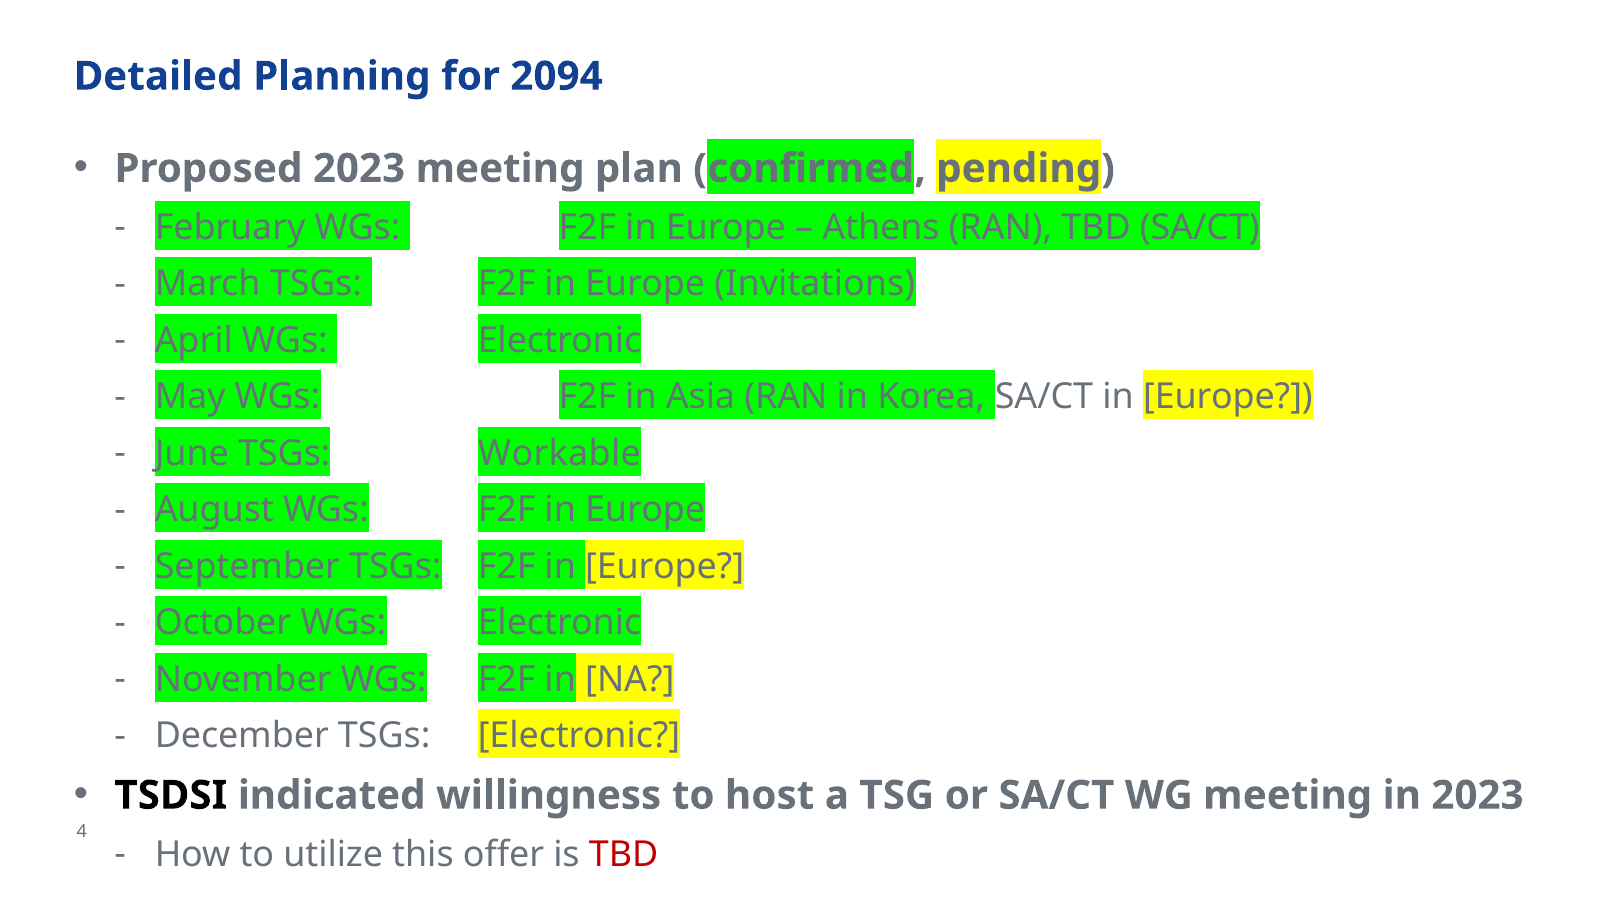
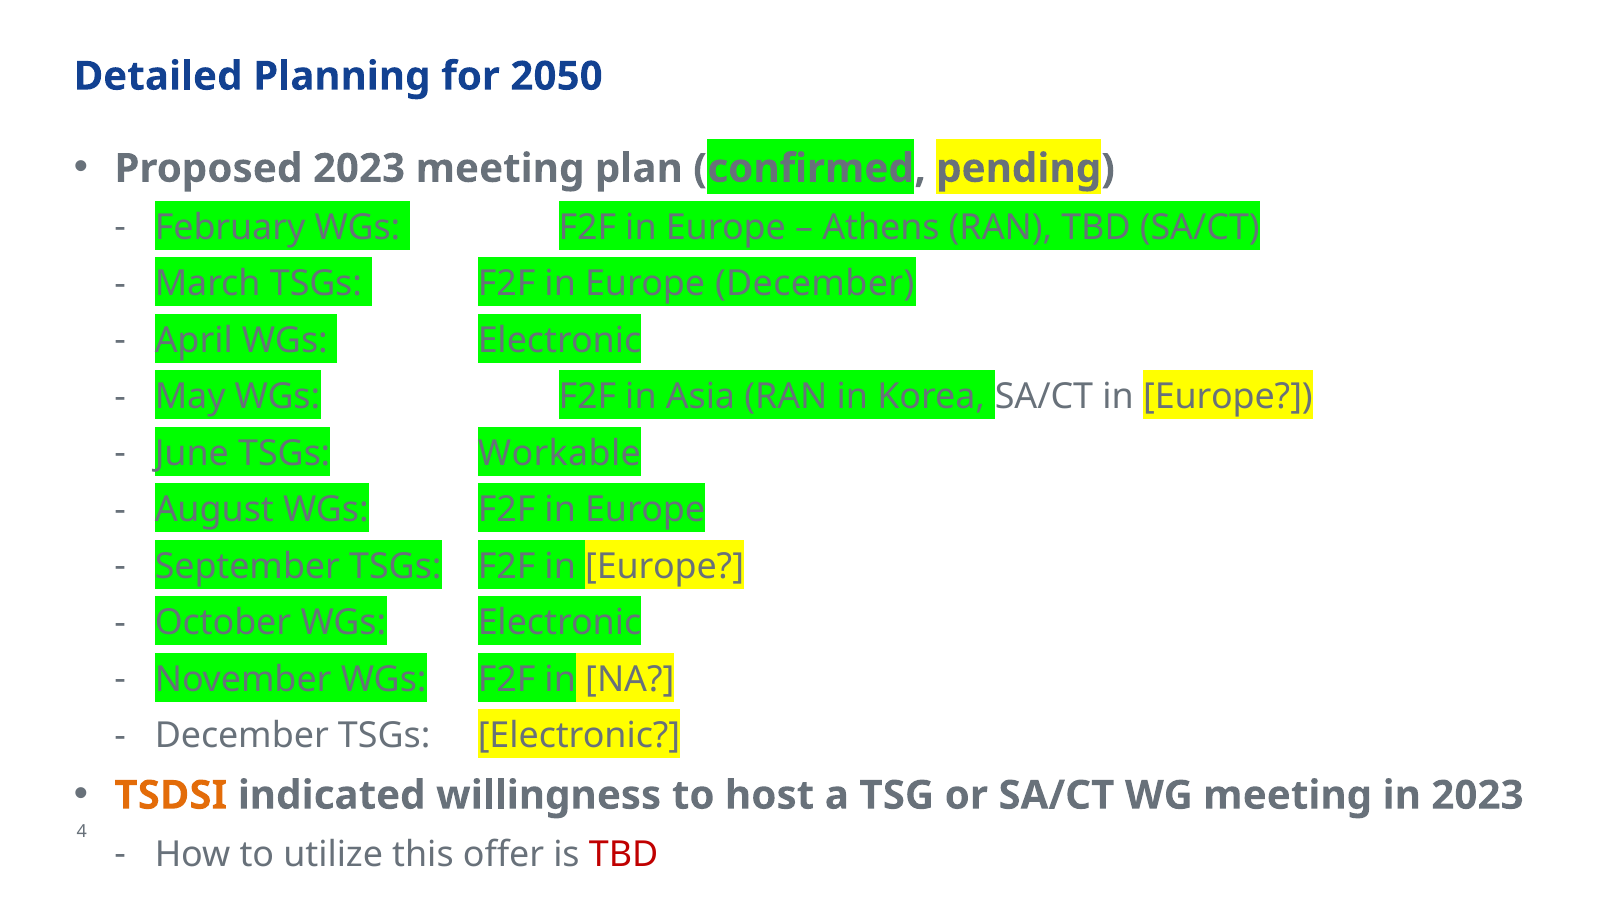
2094: 2094 -> 2050
Europe Invitations: Invitations -> December
TSDSI colour: black -> orange
